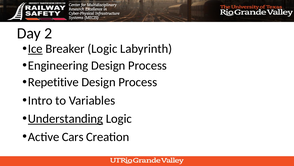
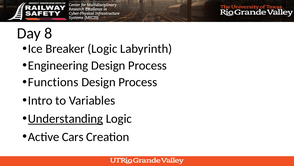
2: 2 -> 8
Ice underline: present -> none
Repetitive: Repetitive -> Functions
